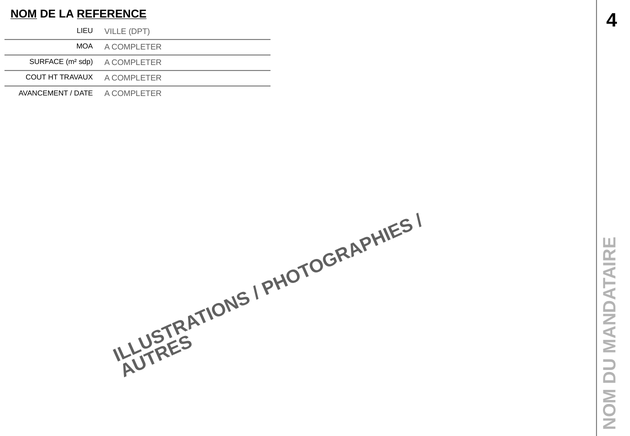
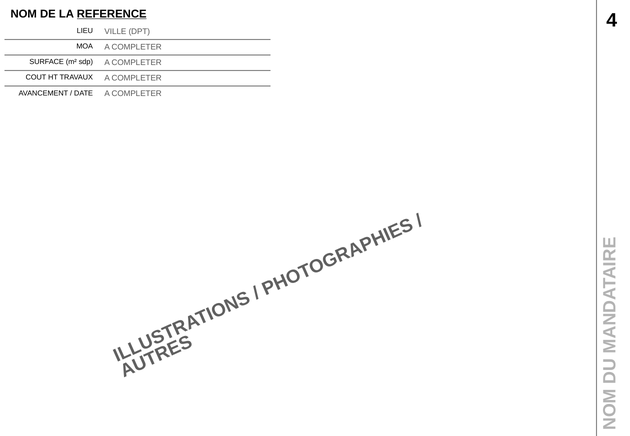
NOM underline: present -> none
